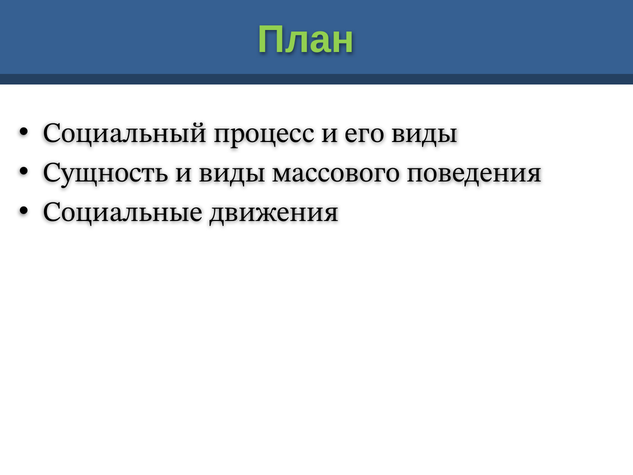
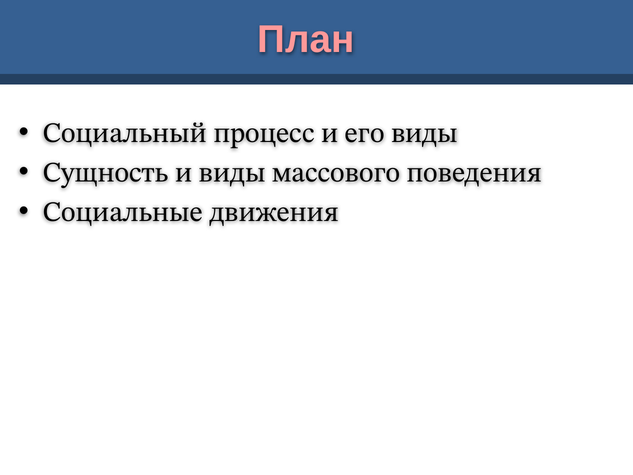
План colour: light green -> pink
